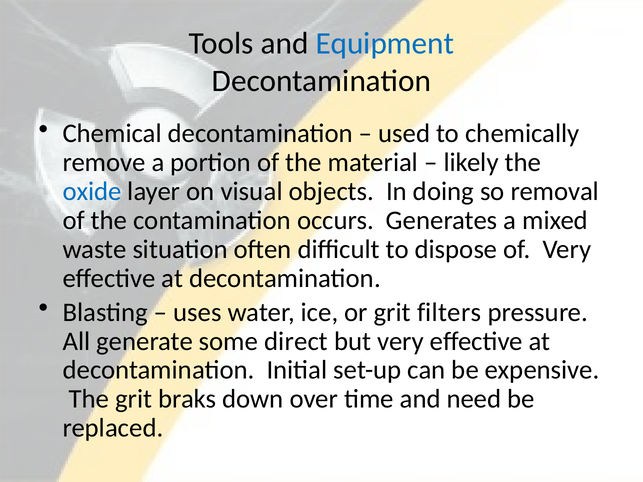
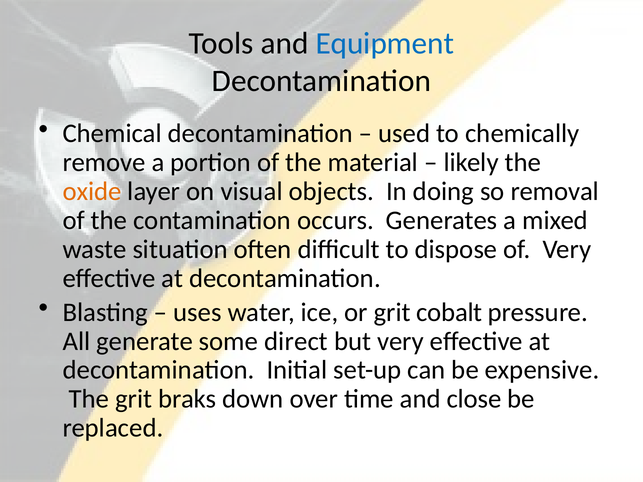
oxide colour: blue -> orange
filters: filters -> cobalt
need: need -> close
